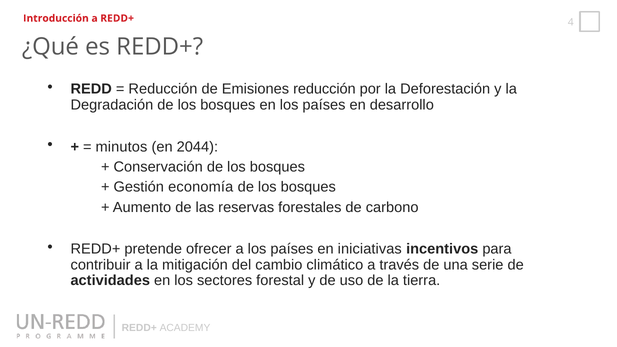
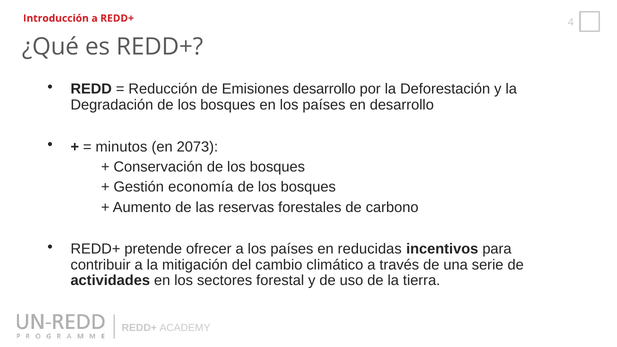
Emisiones reducción: reducción -> desarrollo
2044: 2044 -> 2073
iniciativas: iniciativas -> reducidas
